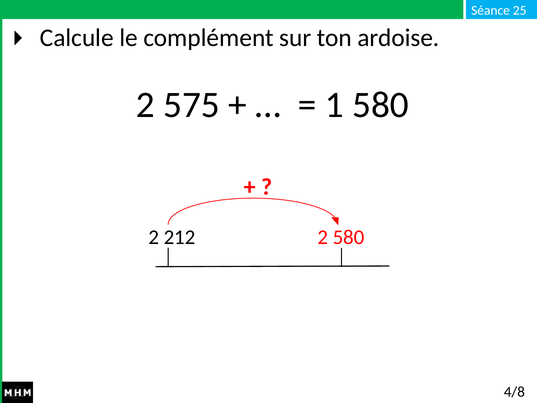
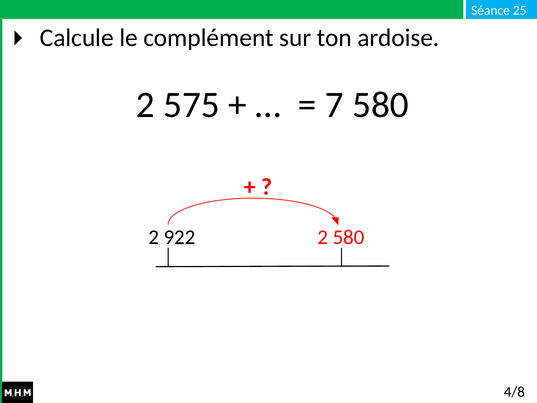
1: 1 -> 7
212: 212 -> 922
